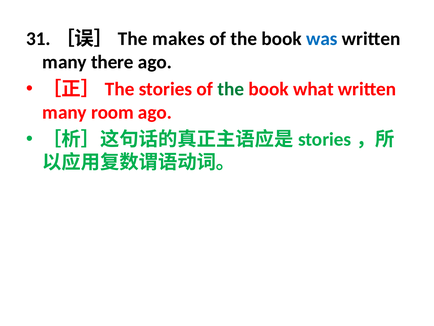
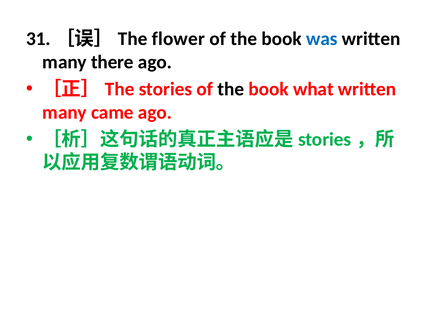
makes: makes -> flower
the at (231, 89) colour: green -> black
room: room -> came
